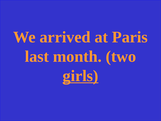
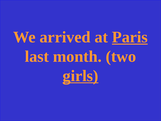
Paris underline: none -> present
